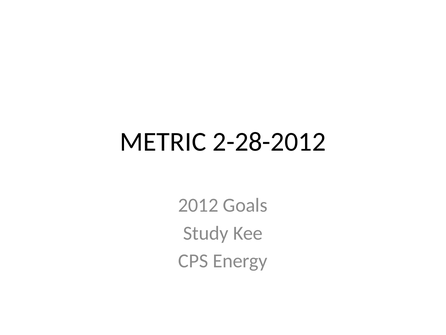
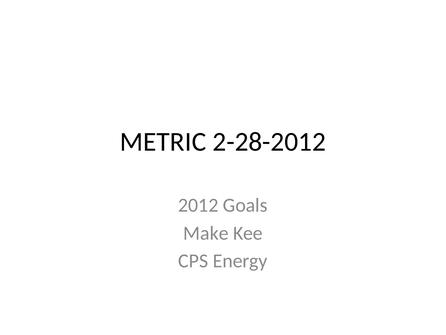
Study: Study -> Make
